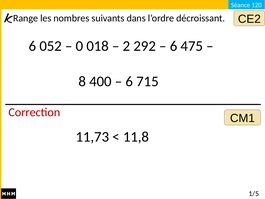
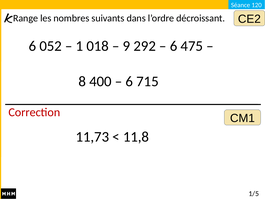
0: 0 -> 1
2: 2 -> 9
